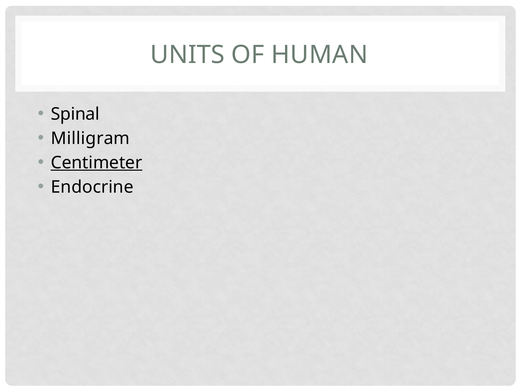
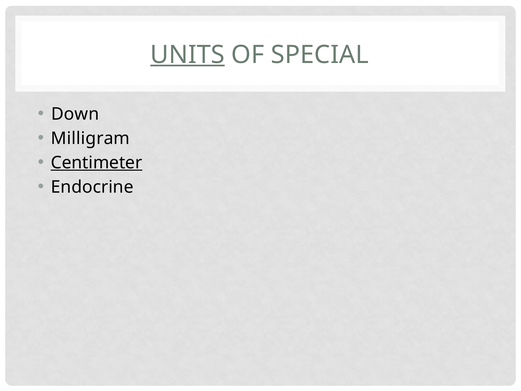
UNITS underline: none -> present
HUMAN: HUMAN -> SPECIAL
Spinal: Spinal -> Down
